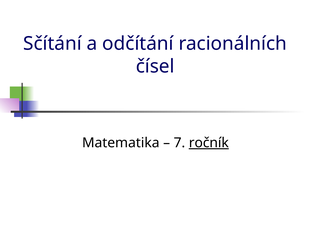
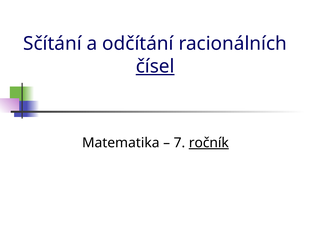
čísel underline: none -> present
